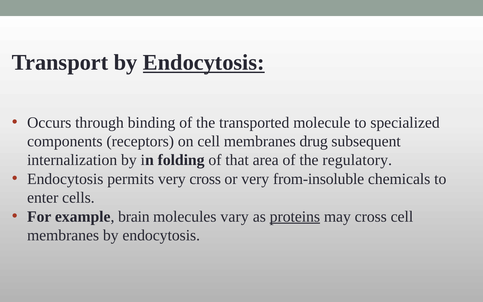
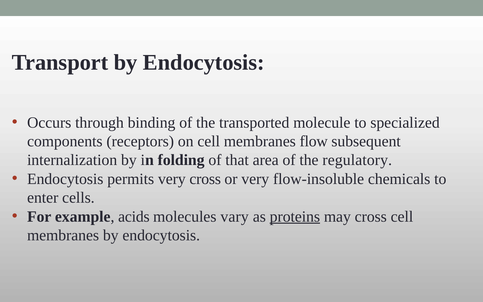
Endocytosis at (204, 63) underline: present -> none
drug: drug -> flow
from-insoluble: from-insoluble -> flow-insoluble
brain: brain -> acids
